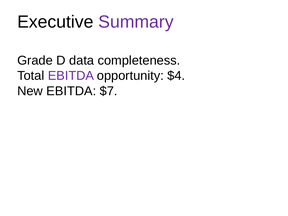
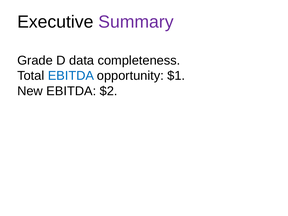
EBITDA at (71, 76) colour: purple -> blue
$4: $4 -> $1
$7: $7 -> $2
